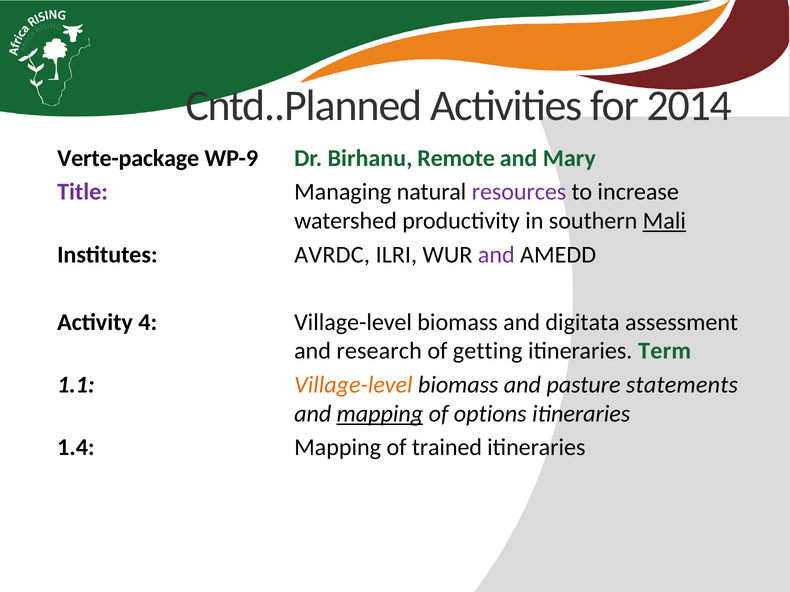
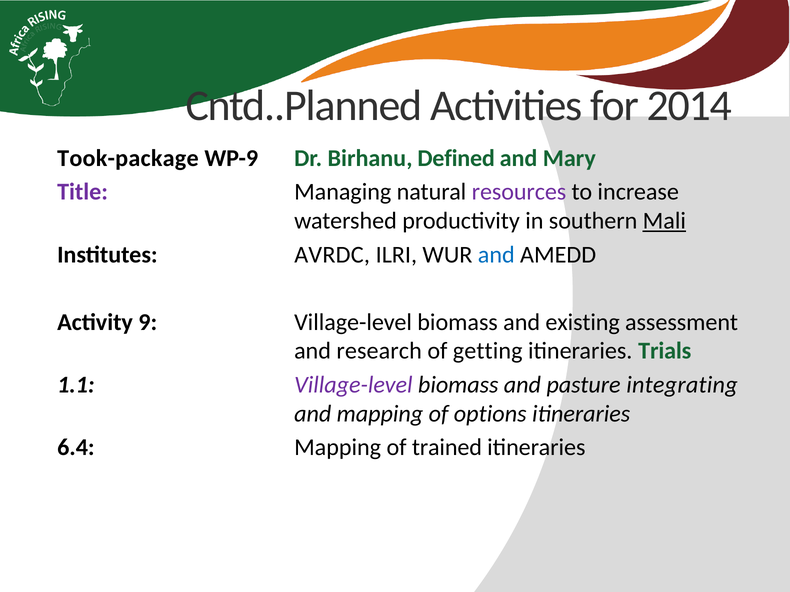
Verte-package: Verte-package -> Took-package
Remote: Remote -> Defined
and at (496, 255) colour: purple -> blue
4: 4 -> 9
digitata: digitata -> existing
Term: Term -> Trials
Village-level at (353, 385) colour: orange -> purple
statements: statements -> integrating
mapping at (380, 414) underline: present -> none
1.4: 1.4 -> 6.4
